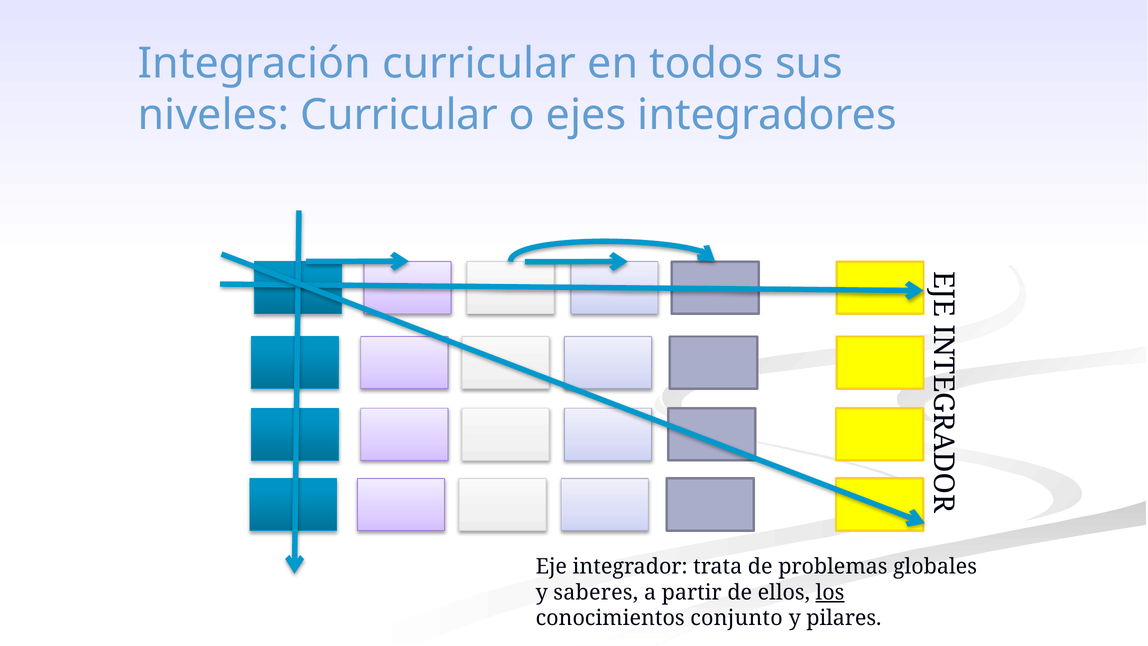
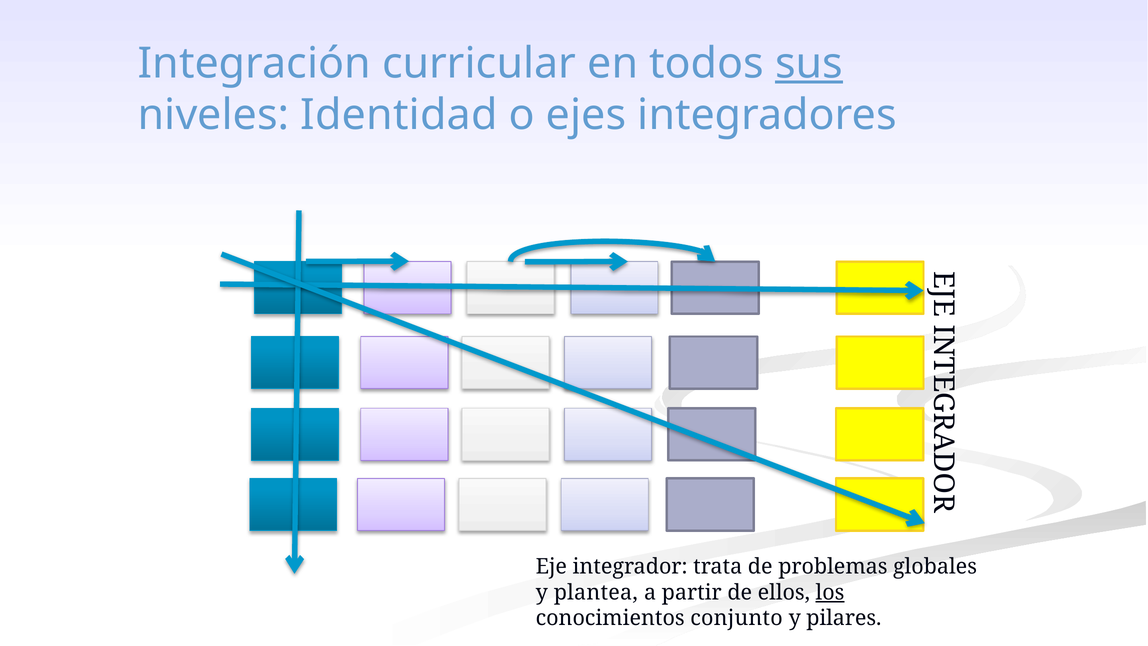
sus underline: none -> present
niveles Curricular: Curricular -> Identidad
saberes: saberes -> plantea
